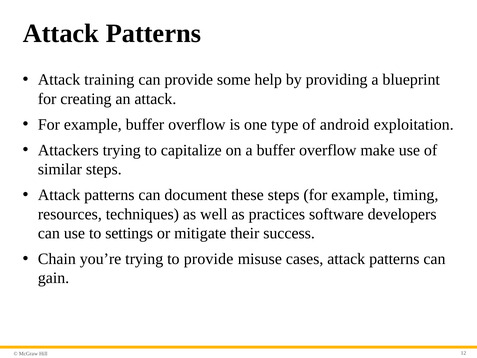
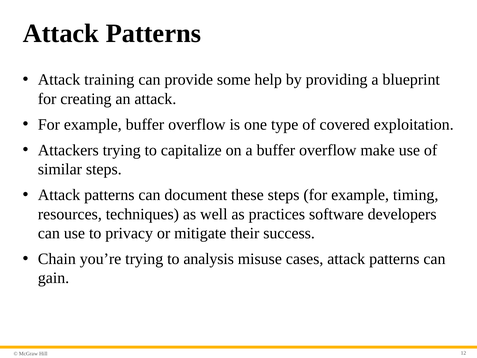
android: android -> covered
settings: settings -> privacy
to provide: provide -> analysis
